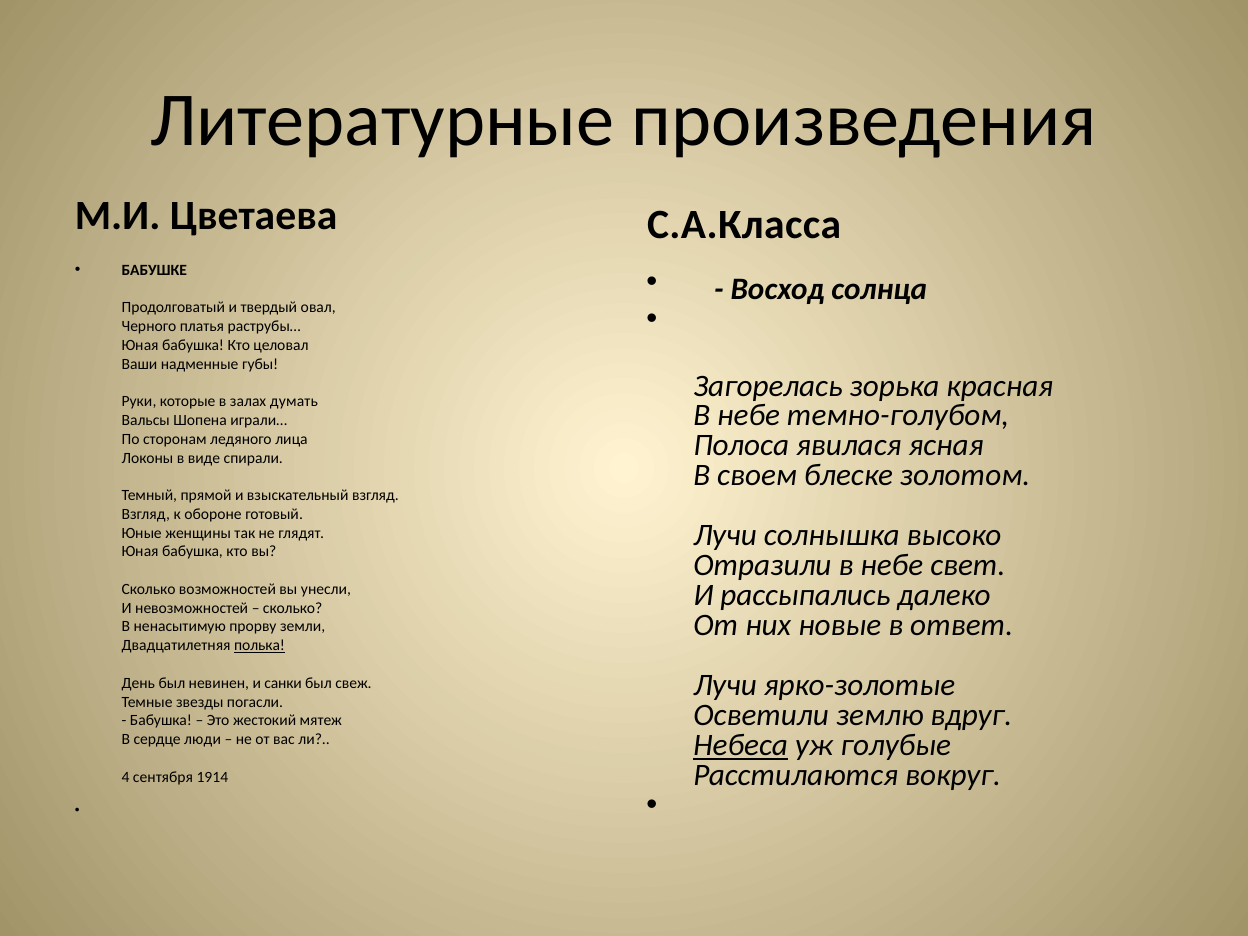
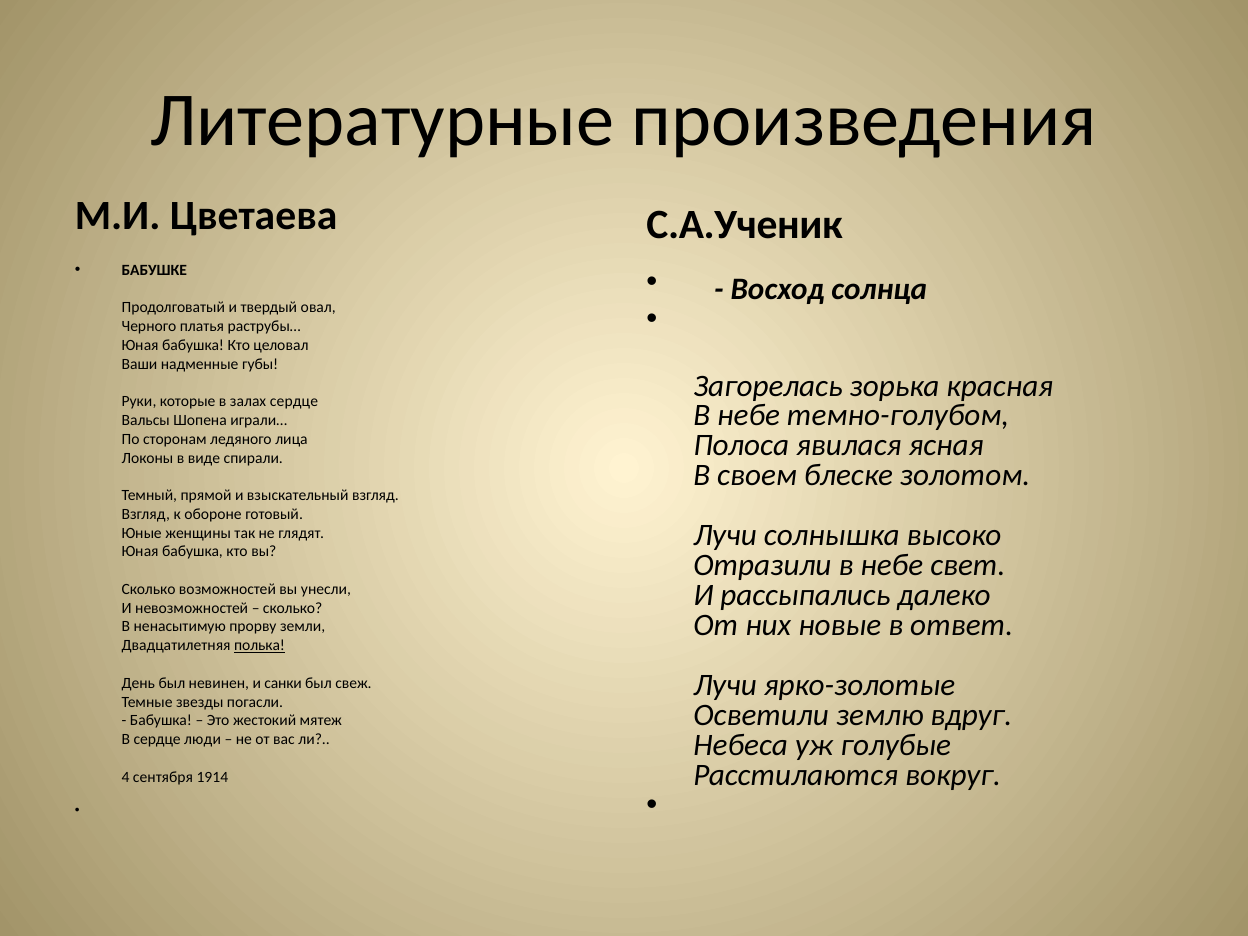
С.А.Класса: С.А.Класса -> С.А.Ученик
залах думать: думать -> сердце
Небеса underline: present -> none
